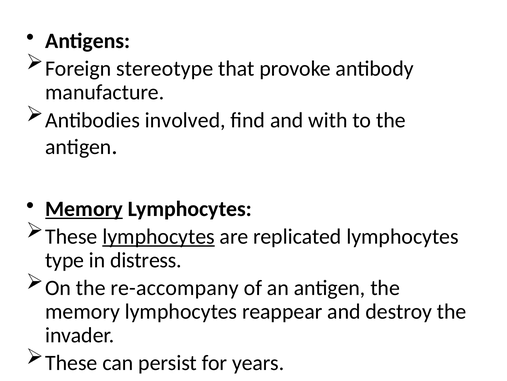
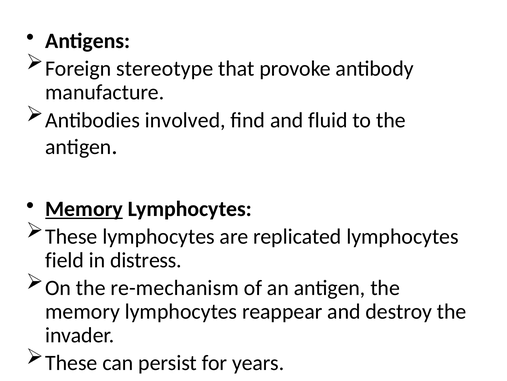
with: with -> fluid
lymphocytes at (159, 236) underline: present -> none
type: type -> field
re-accompany: re-accompany -> re-mechanism
